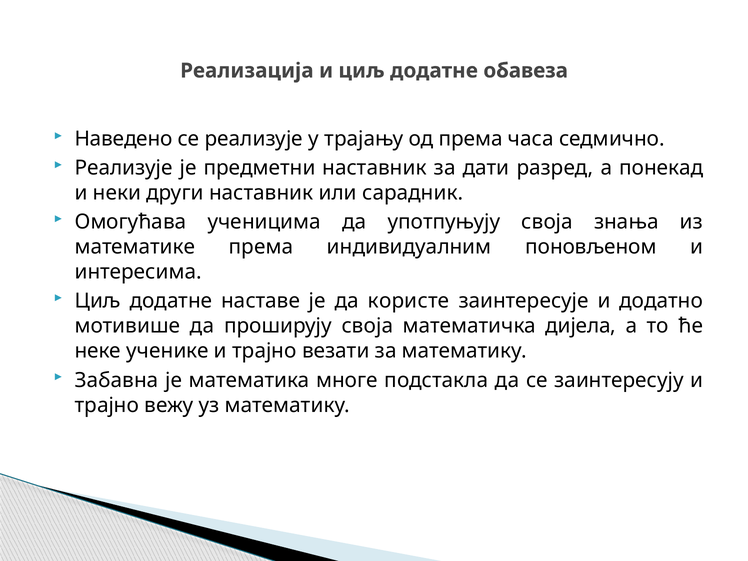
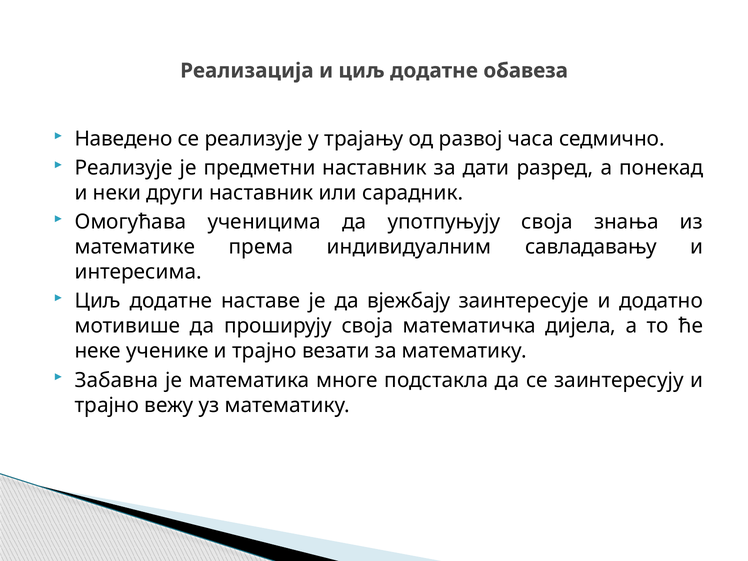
од према: према -> развој
поновљеном: поновљеном -> савладавању
користе: користе -> вјежбају
